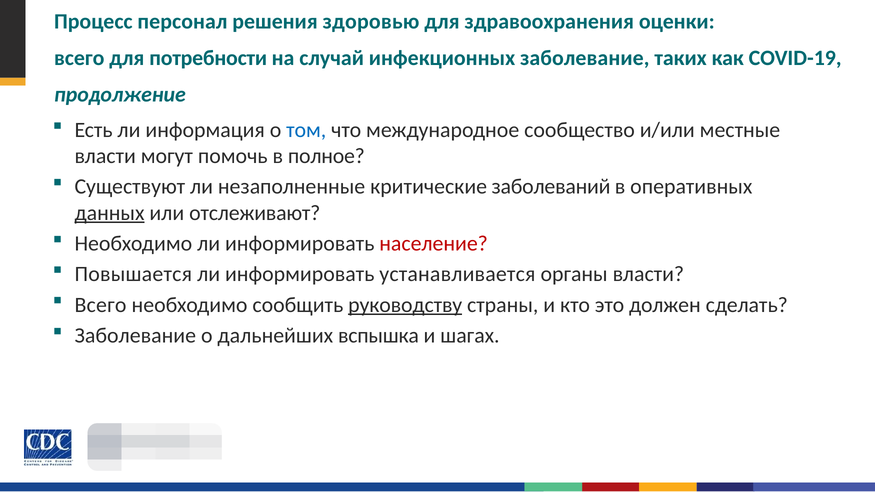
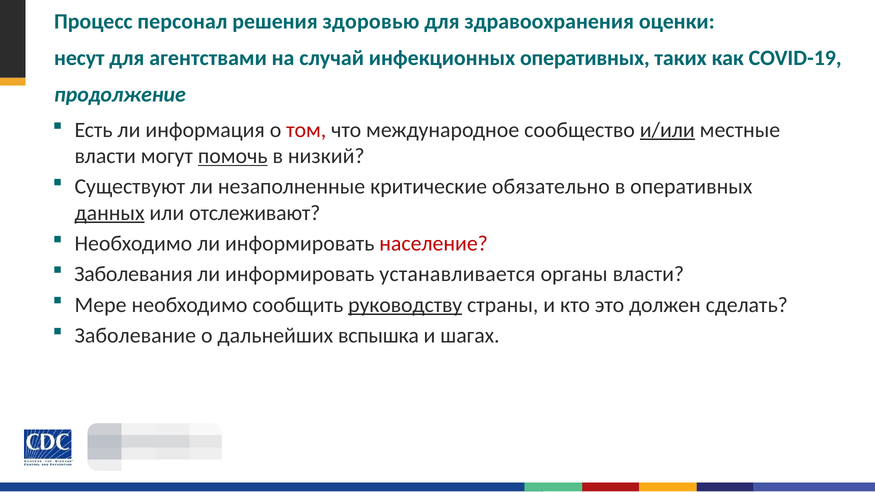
всего at (79, 58): всего -> несут
потребности: потребности -> агентствами
инфекционных заболевание: заболевание -> оперативных
том colour: blue -> red
и/или underline: none -> present
помочь underline: none -> present
полное: полное -> низкий
заболеваний: заболеваний -> обязательно
Повышается: Повышается -> Заболевания
Всего at (100, 305): Всего -> Мере
